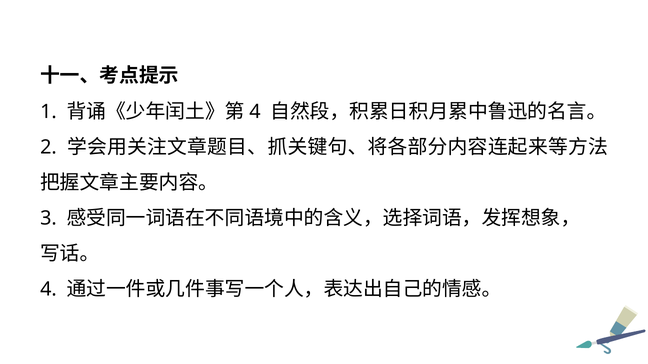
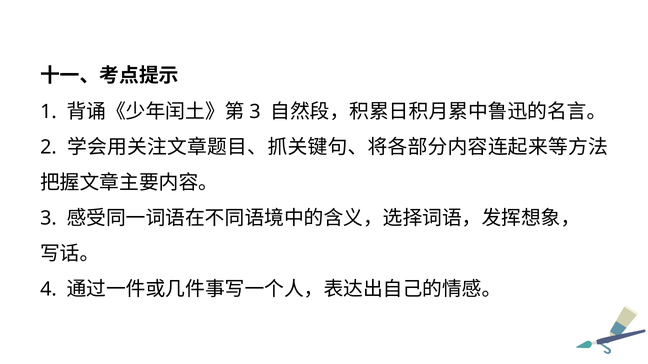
4 at (255, 112): 4 -> 3
